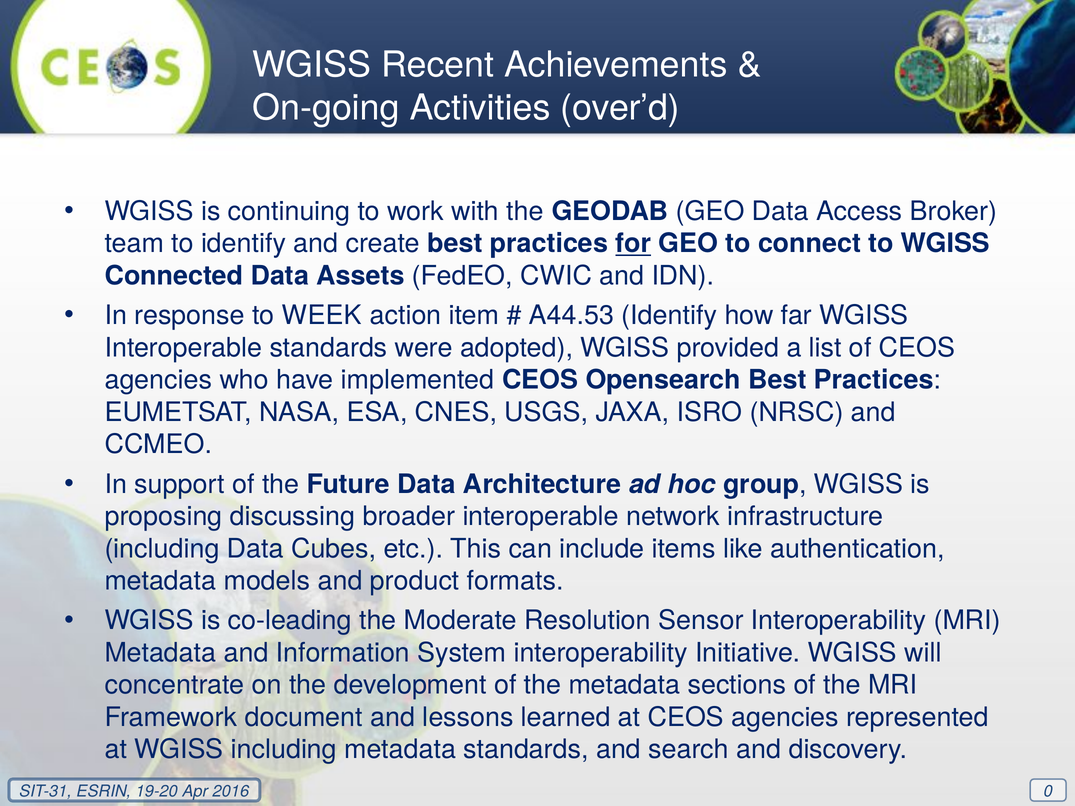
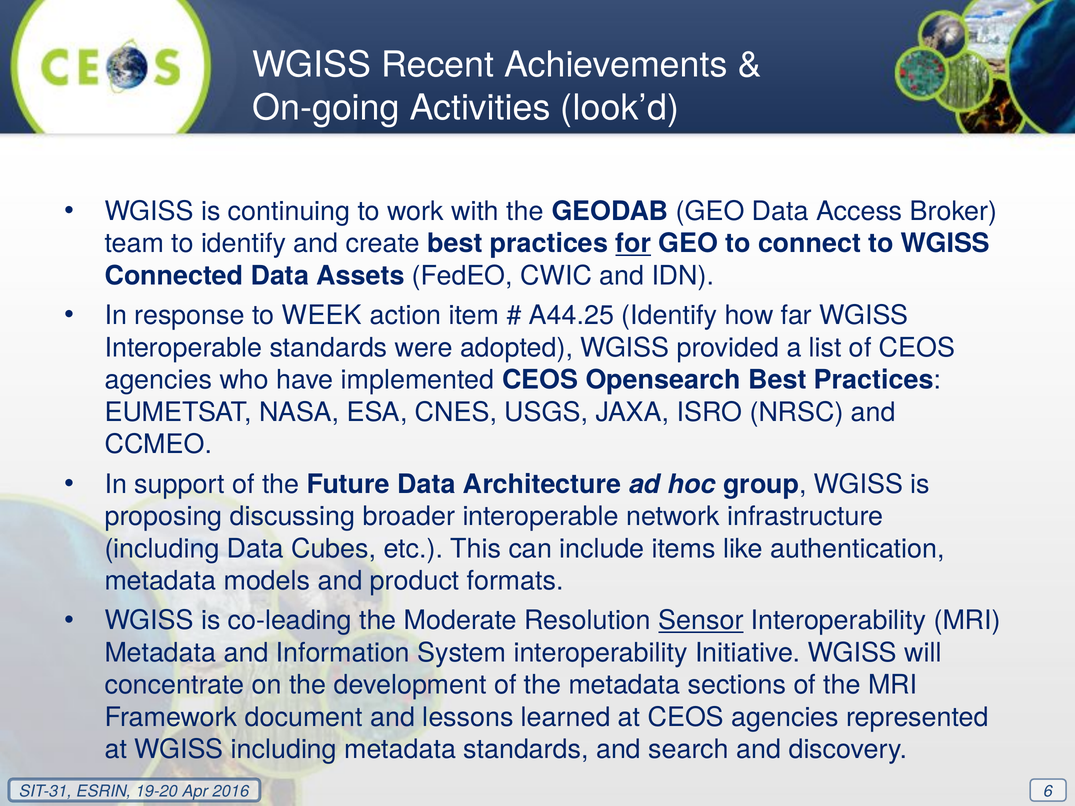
over’d: over’d -> look’d
A44.53: A44.53 -> A44.25
Sensor underline: none -> present
0: 0 -> 6
